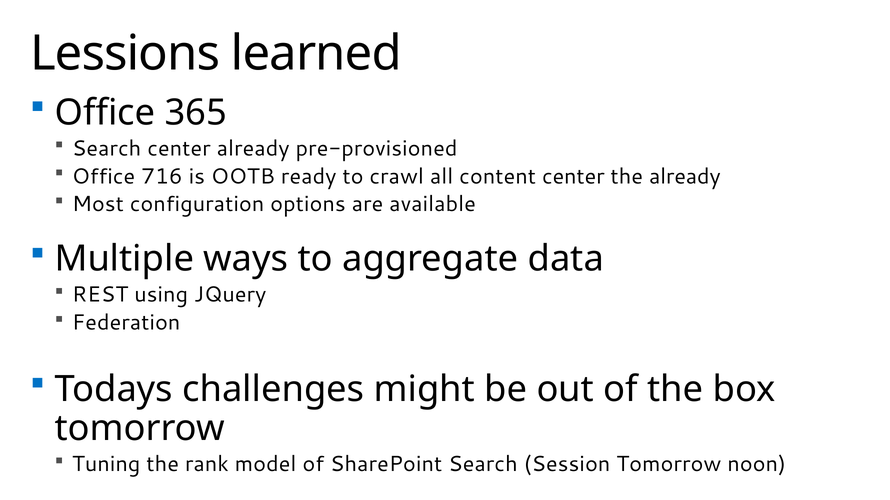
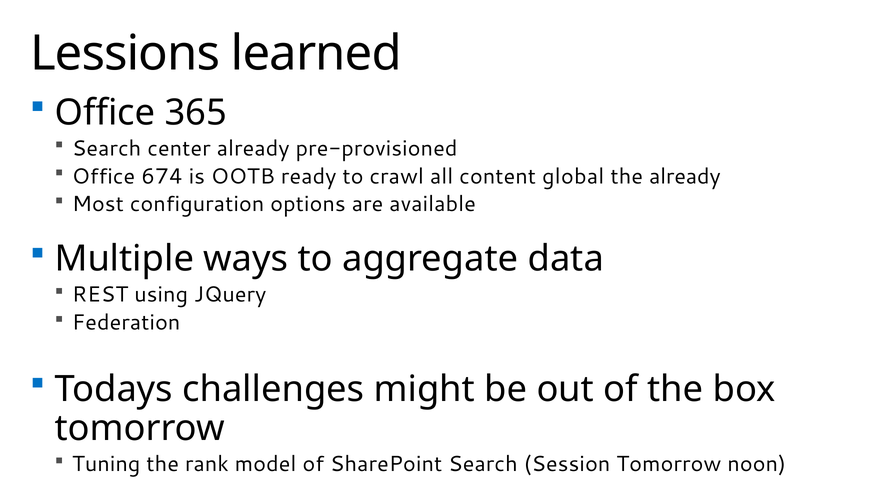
716: 716 -> 674
content center: center -> global
